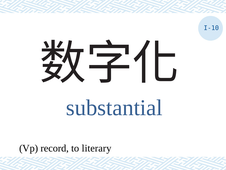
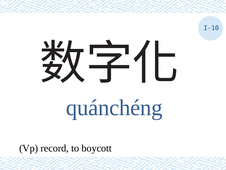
substantial: substantial -> quánchéng
literary: literary -> boycott
